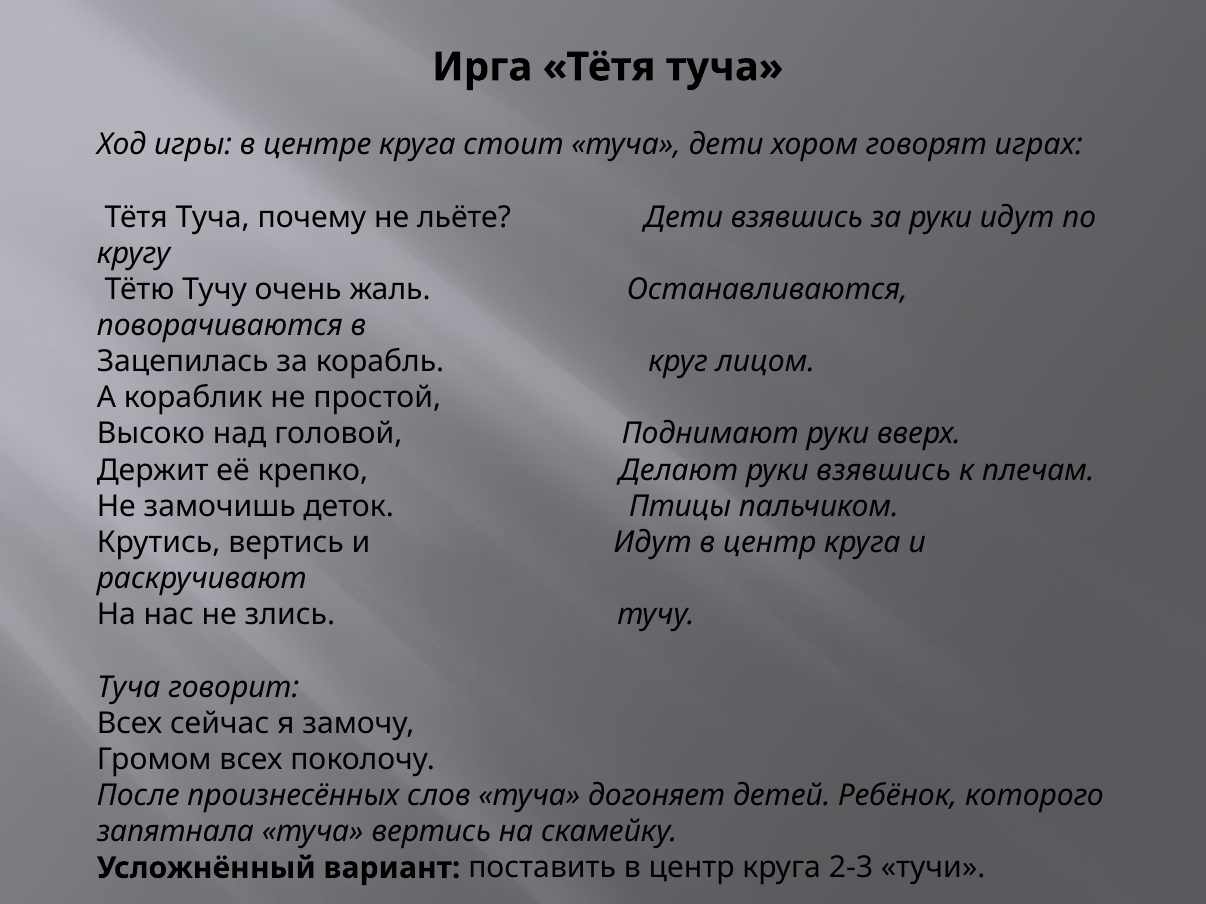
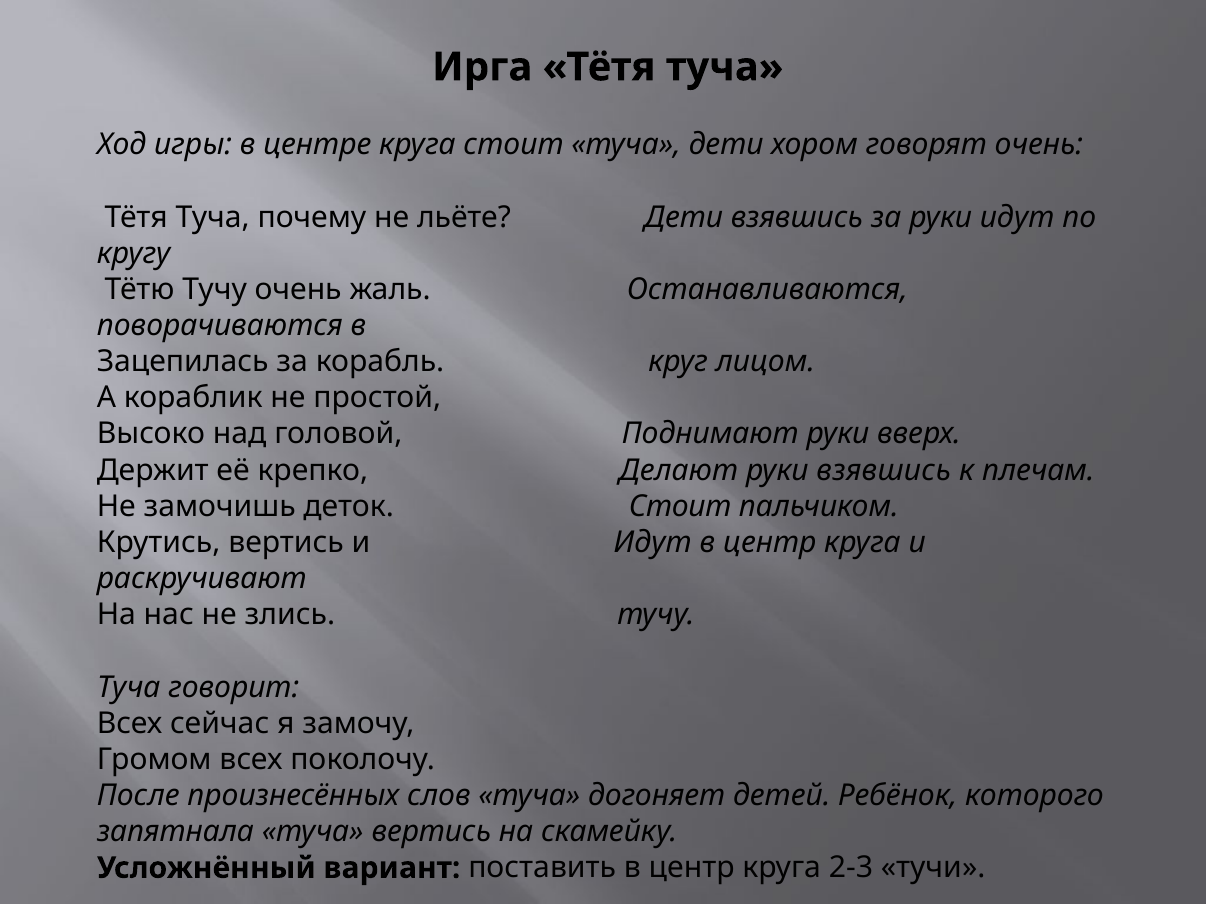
говорят играх: играх -> очень
деток Птицы: Птицы -> Стоит
